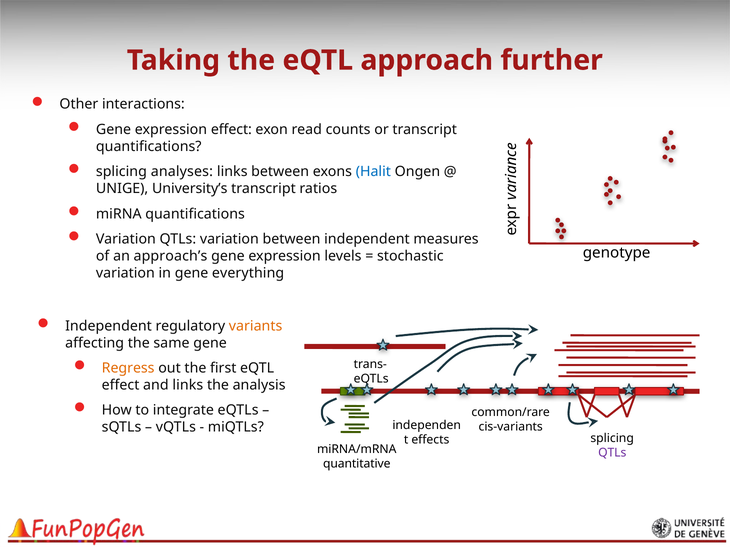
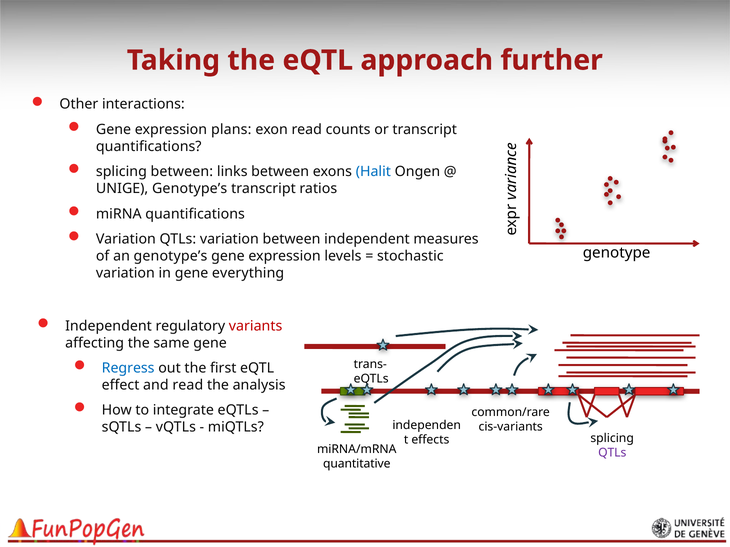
expression effect: effect -> plans
splicing analyses: analyses -> between
UNIGE University’s: University’s -> Genotype’s
an approach’s: approach’s -> genotype’s
variants colour: orange -> red
Regress colour: orange -> blue
and links: links -> read
